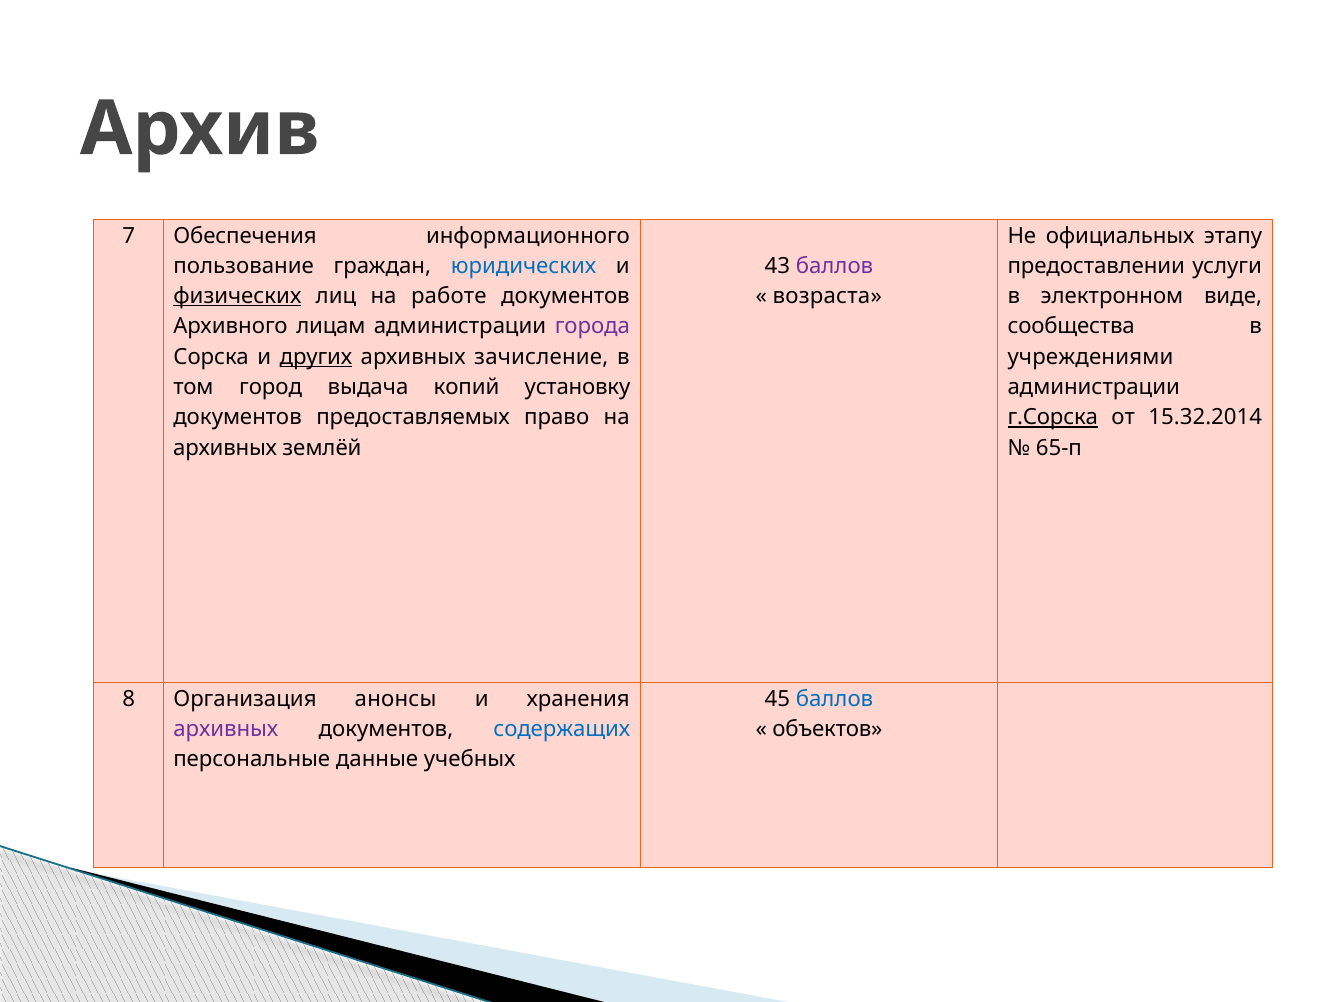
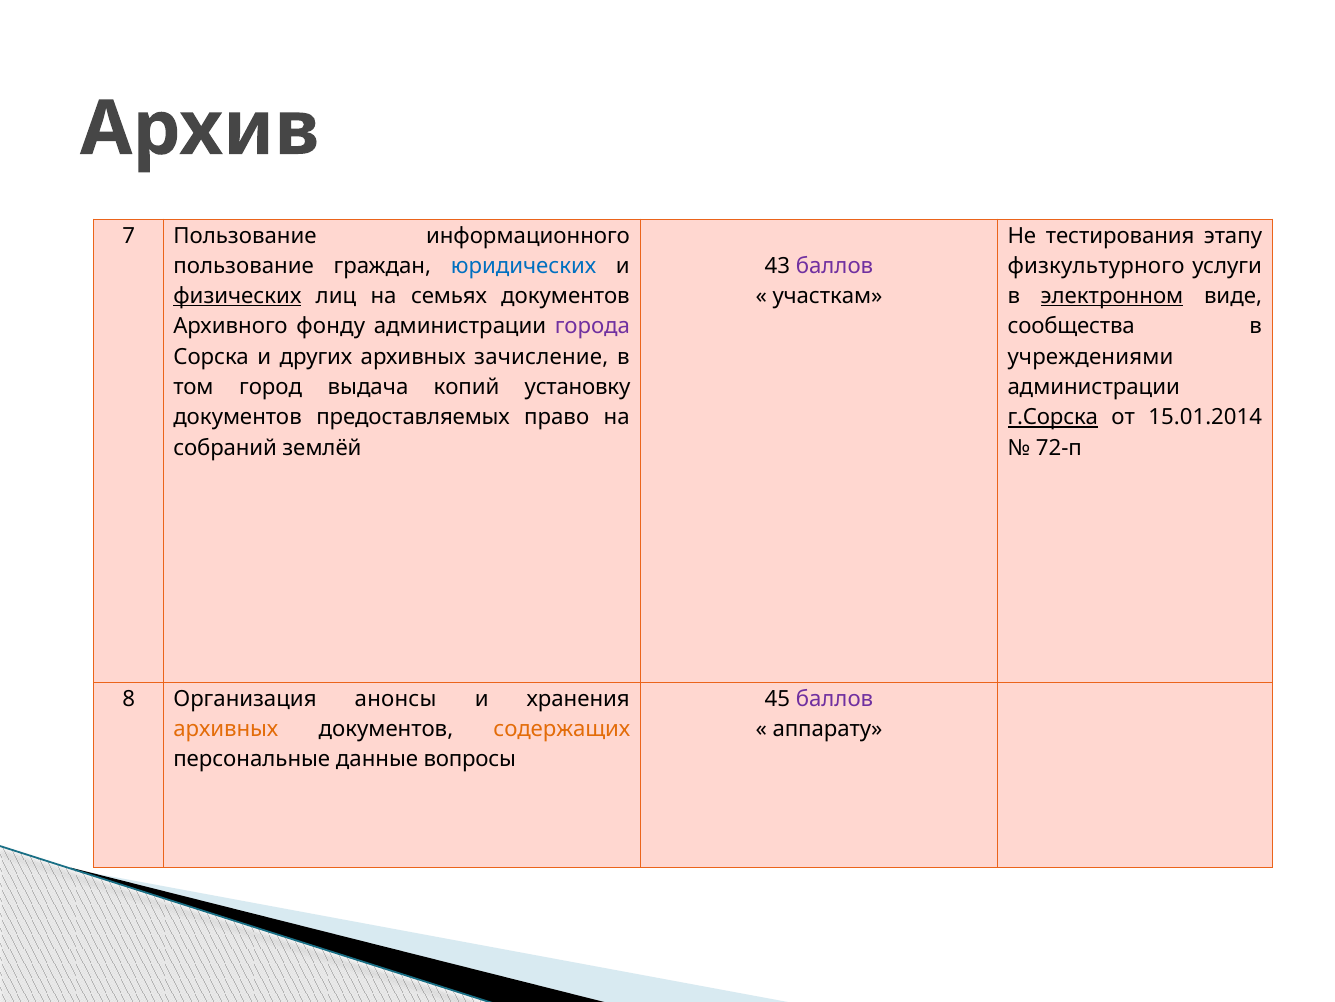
7 Обеспечения: Обеспечения -> Пользование
официальных: официальных -> тестирования
предоставлении: предоставлении -> физкультурного
работе: работе -> семьях
возраста: возраста -> участкам
электронном underline: none -> present
лицам: лицам -> фонду
других underline: present -> none
15.32.2014: 15.32.2014 -> 15.01.2014
архивных at (225, 447): архивных -> собраний
65-п: 65-п -> 72-п
баллов at (835, 698) colour: blue -> purple
архивных at (226, 729) colour: purple -> orange
содержащих colour: blue -> orange
объектов: объектов -> аппарату
учебных: учебных -> вопросы
